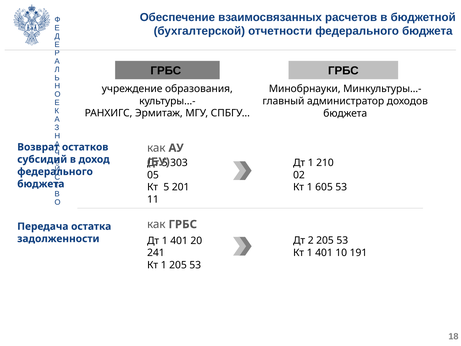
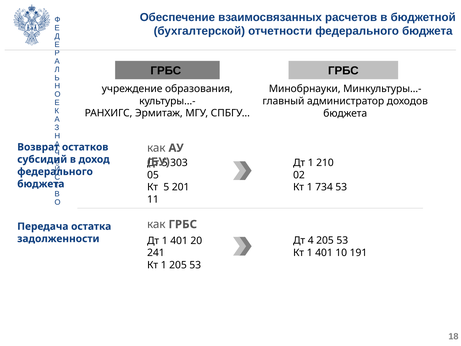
605: 605 -> 734
2: 2 -> 4
